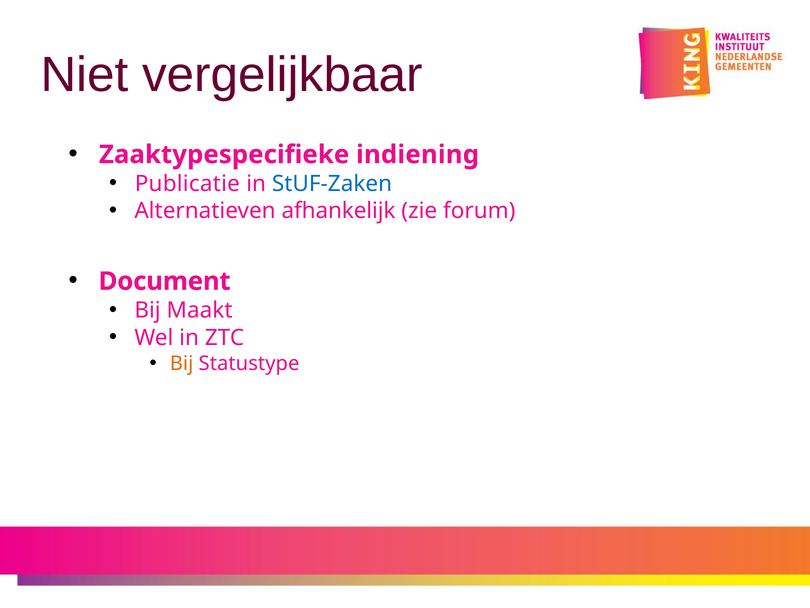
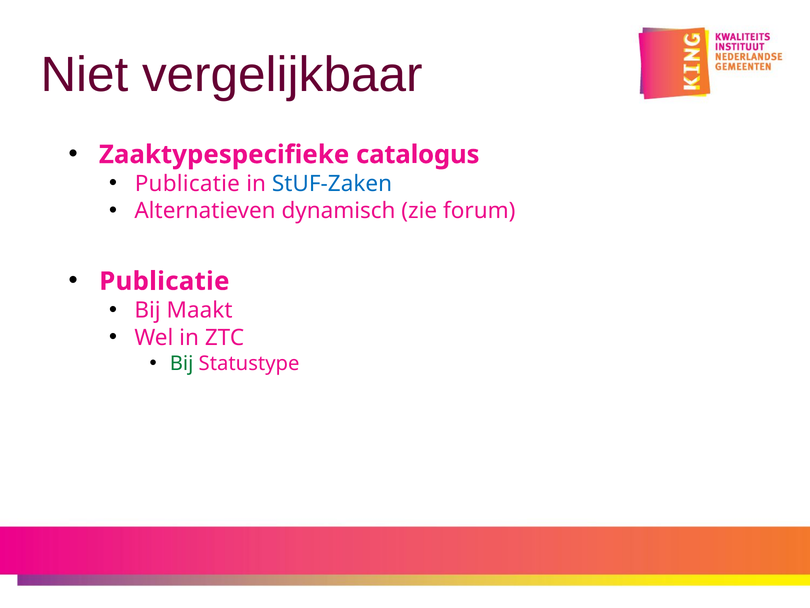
indiening: indiening -> catalogus
afhankelijk: afhankelijk -> dynamisch
Document at (165, 281): Document -> Publicatie
Bij at (182, 363) colour: orange -> green
